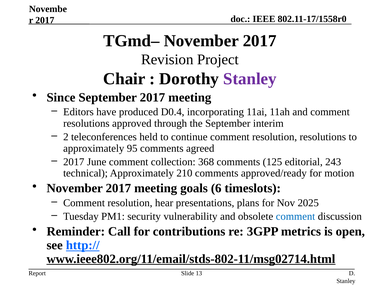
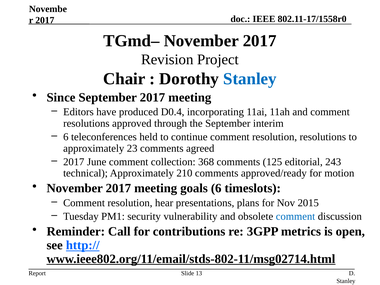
Stanley at (250, 79) colour: purple -> blue
2 at (66, 137): 2 -> 6
95: 95 -> 23
2025: 2025 -> 2015
